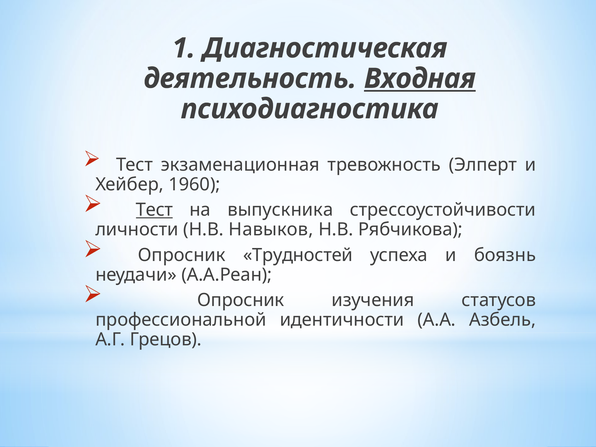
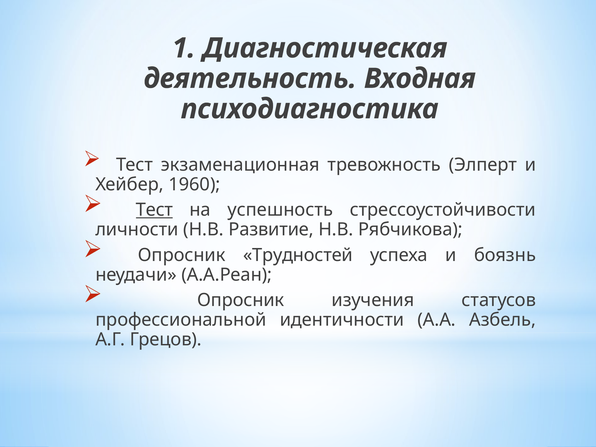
Входная underline: present -> none
выпускника: выпускника -> успешность
Навыков: Навыков -> Развитие
